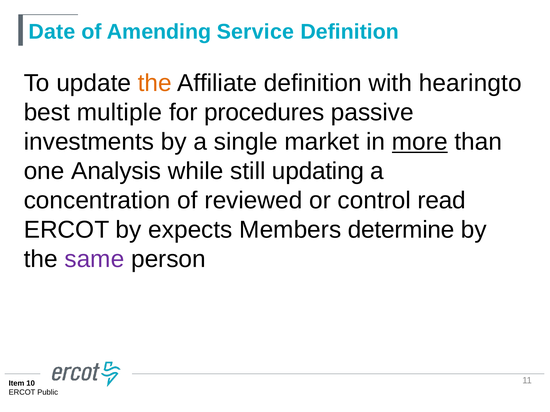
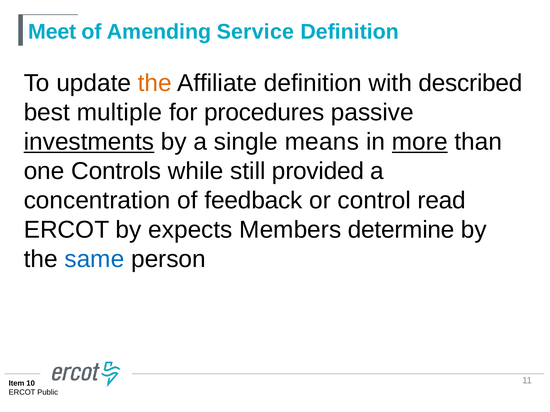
Date: Date -> Meet
hearingto: hearingto -> described
investments underline: none -> present
market: market -> means
Analysis: Analysis -> Controls
updating: updating -> provided
reviewed: reviewed -> feedback
same colour: purple -> blue
